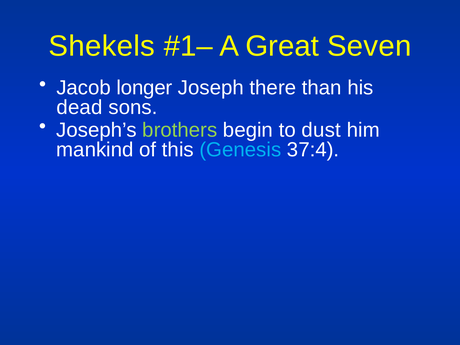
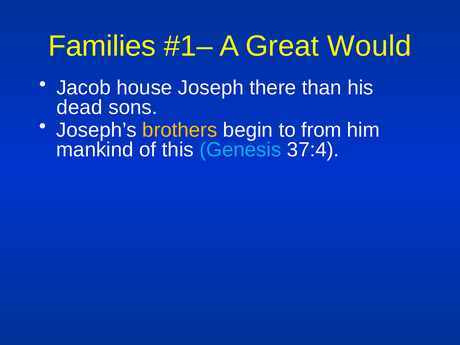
Shekels: Shekels -> Families
Seven: Seven -> Would
longer: longer -> house
brothers colour: light green -> yellow
dust: dust -> from
